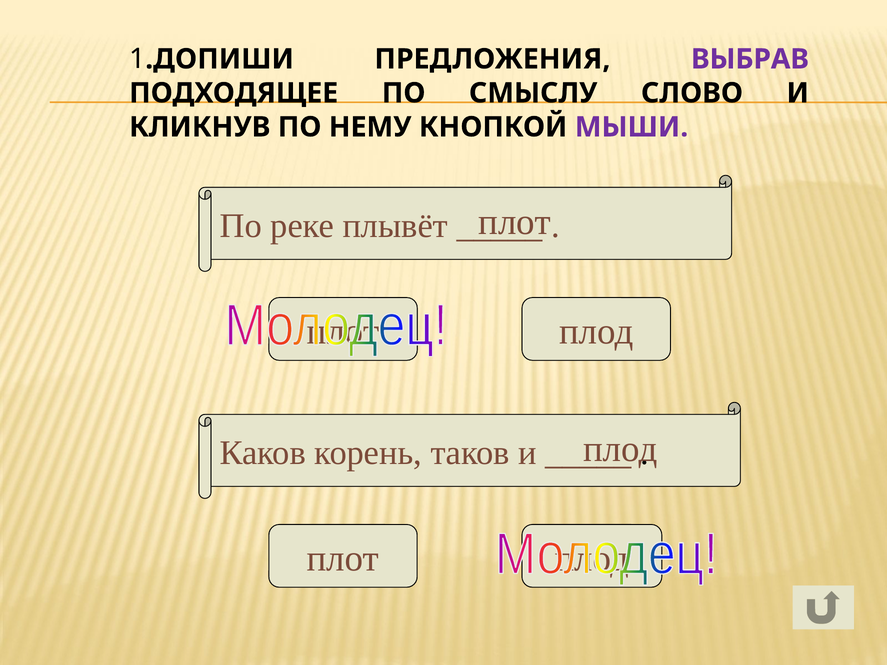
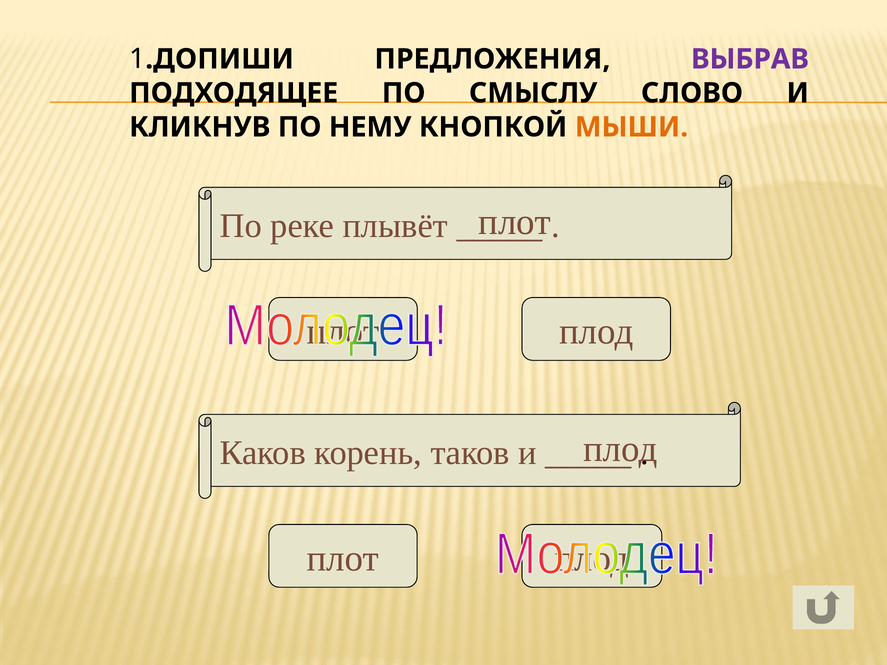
МЫШИ colour: purple -> orange
